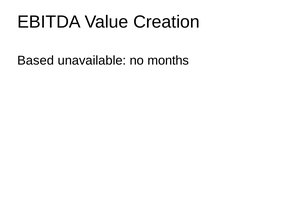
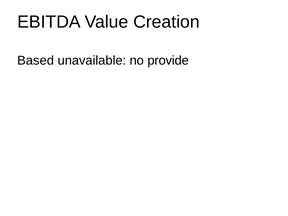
months: months -> provide
